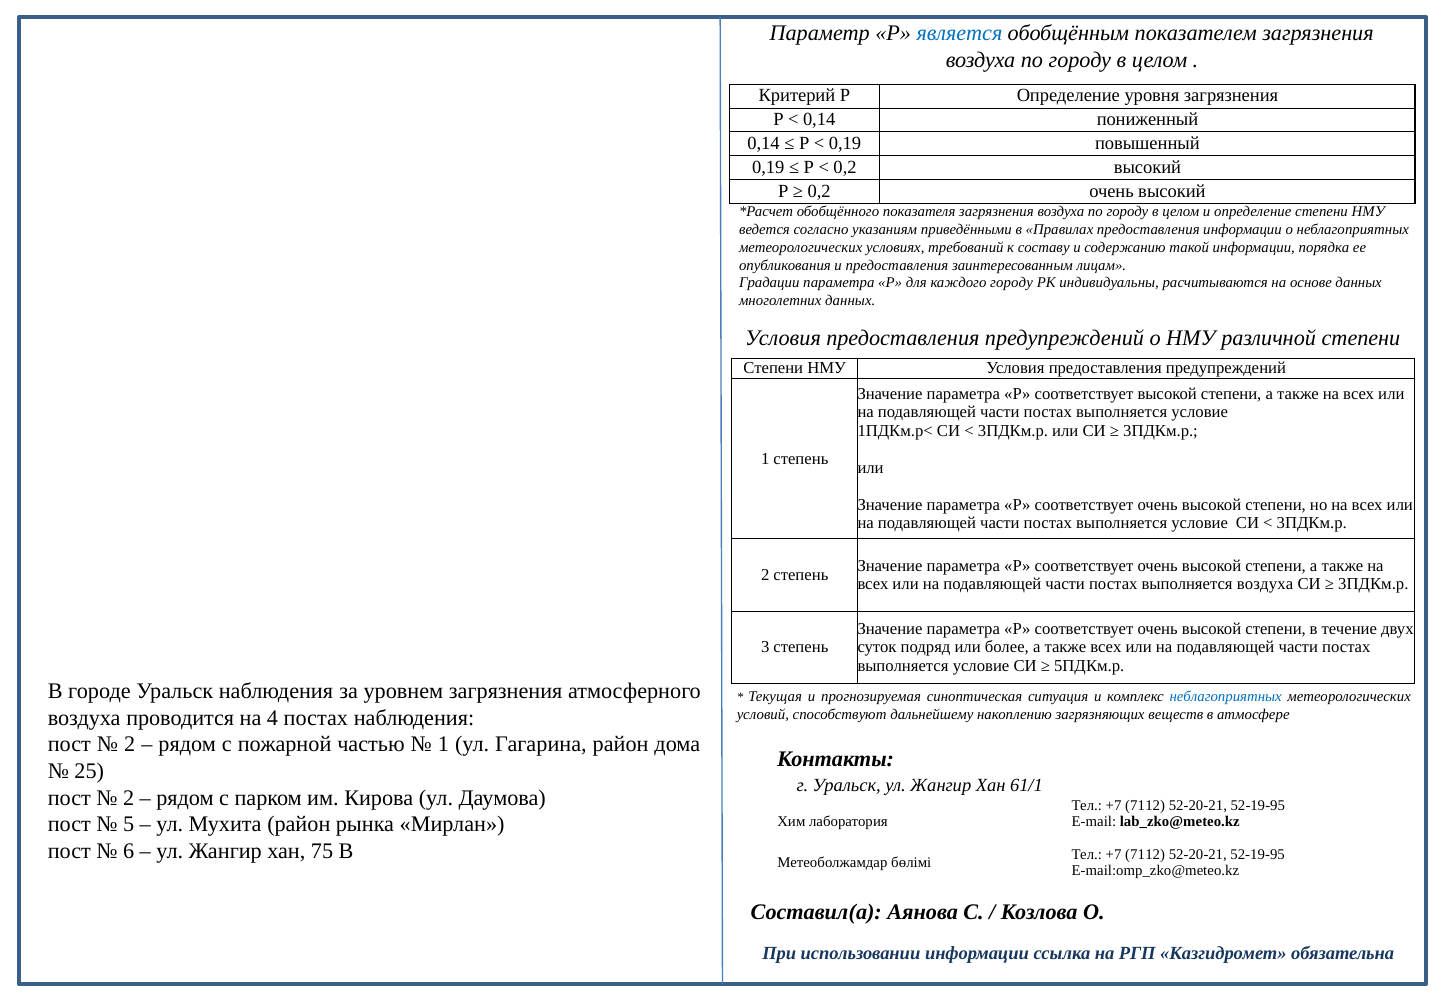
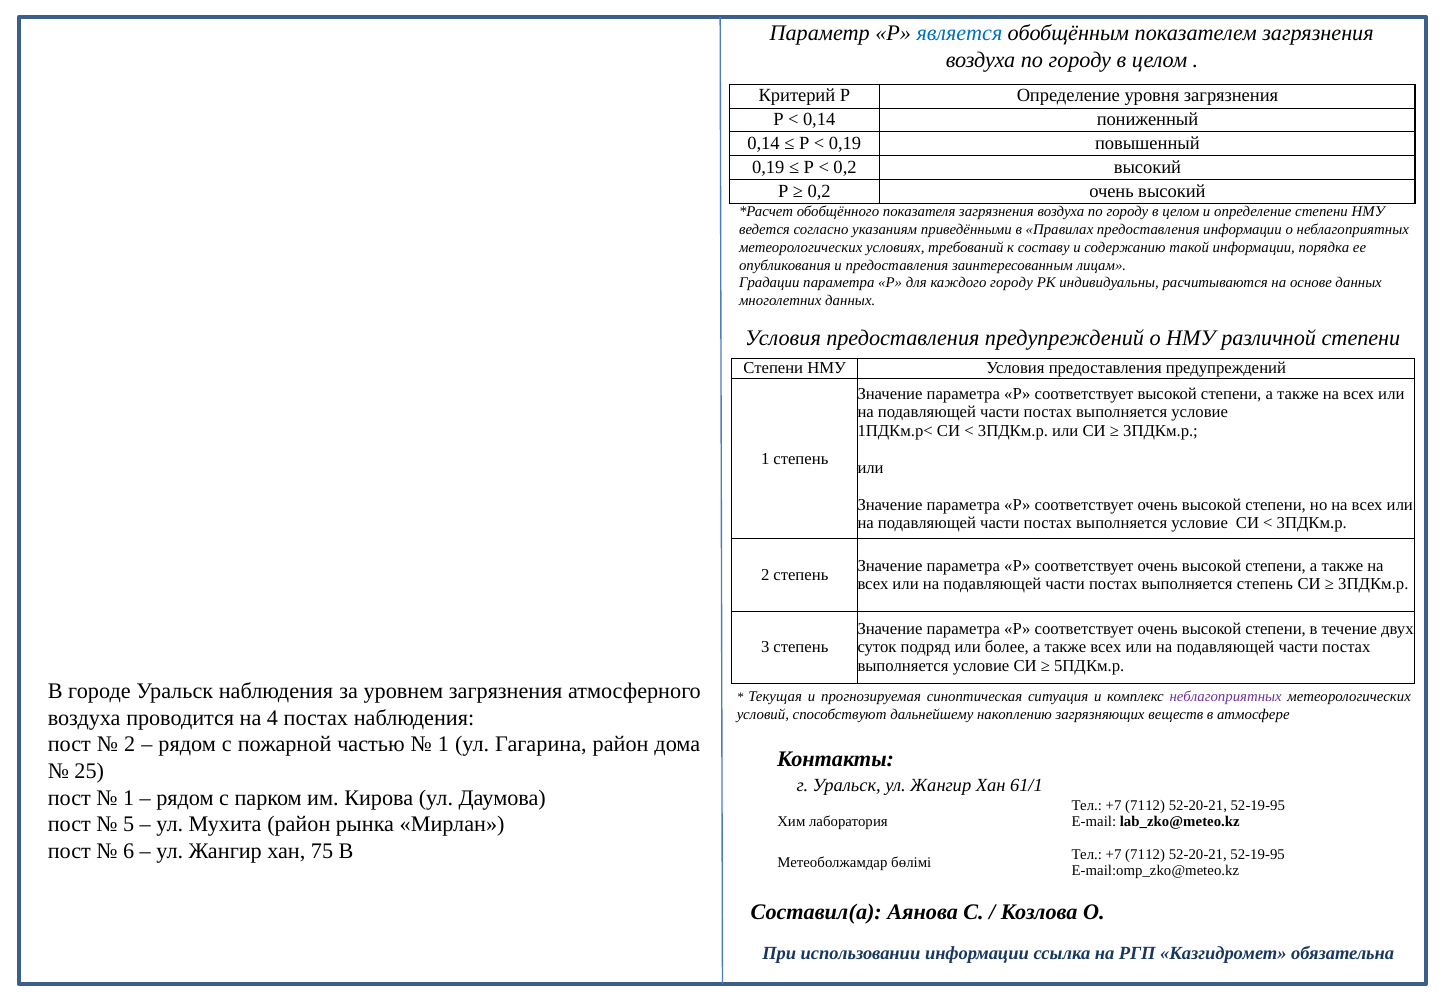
выполняется воздуха: воздуха -> степень
неблагоприятных at (1226, 697) colour: blue -> purple
2 at (129, 797): 2 -> 1
